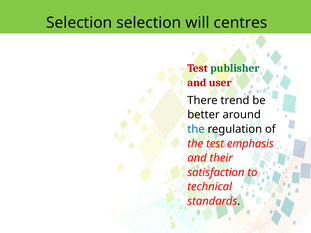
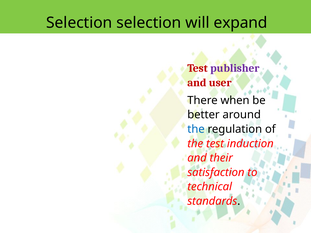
centres: centres -> expand
publisher colour: green -> purple
trend: trend -> when
emphasis: emphasis -> induction
